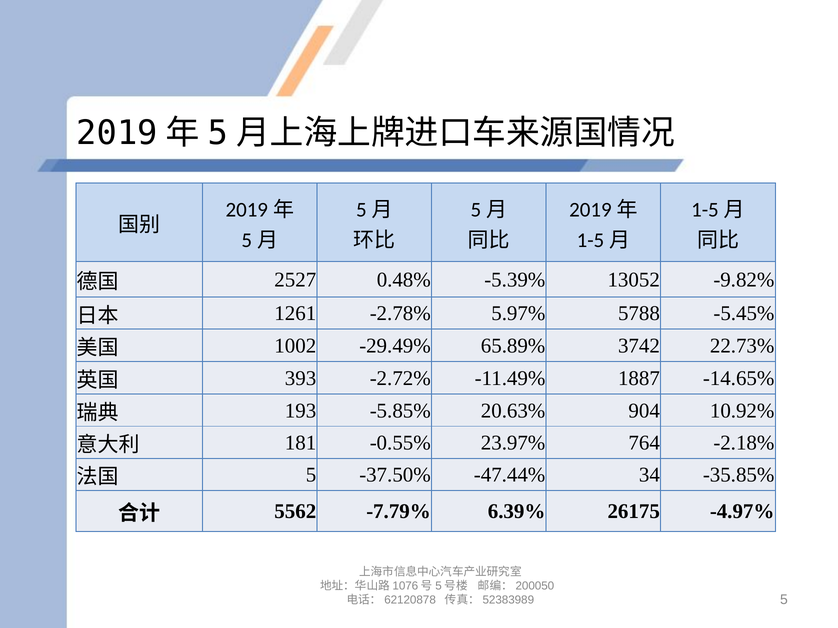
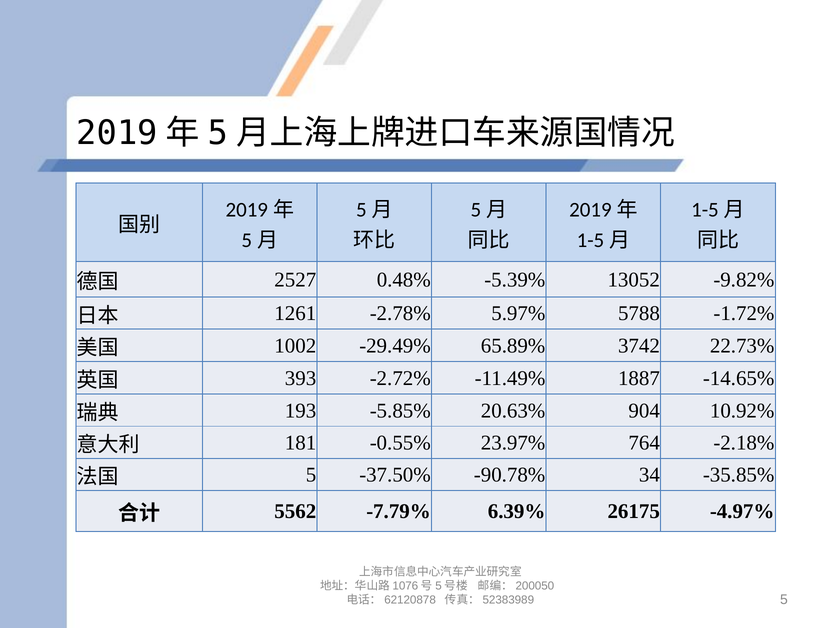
-5.45%: -5.45% -> -1.72%
-47.44%: -47.44% -> -90.78%
